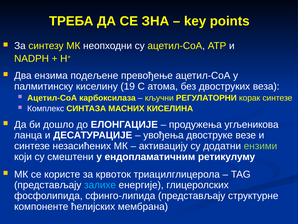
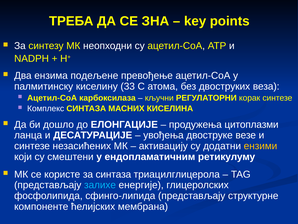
19: 19 -> 33
угљеникова: угљеникова -> цитоплазми
ензими colour: light green -> yellow
за крвоток: крвоток -> синтаза
